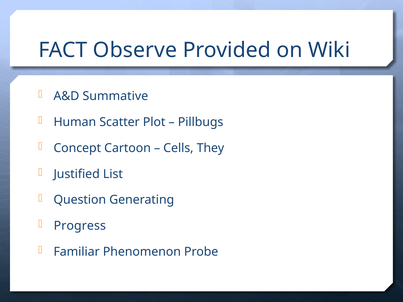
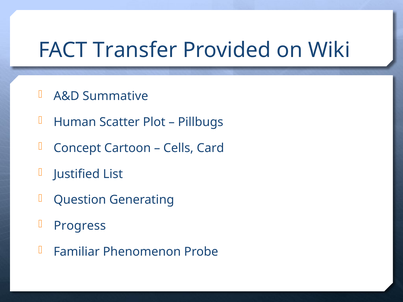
Observe: Observe -> Transfer
They: They -> Card
